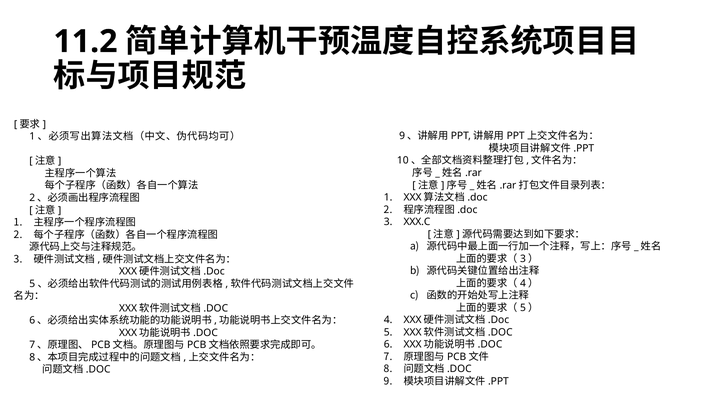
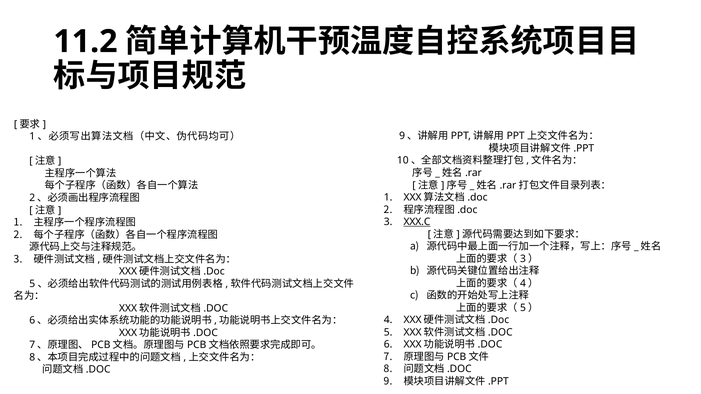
XXX.C underline: none -> present
